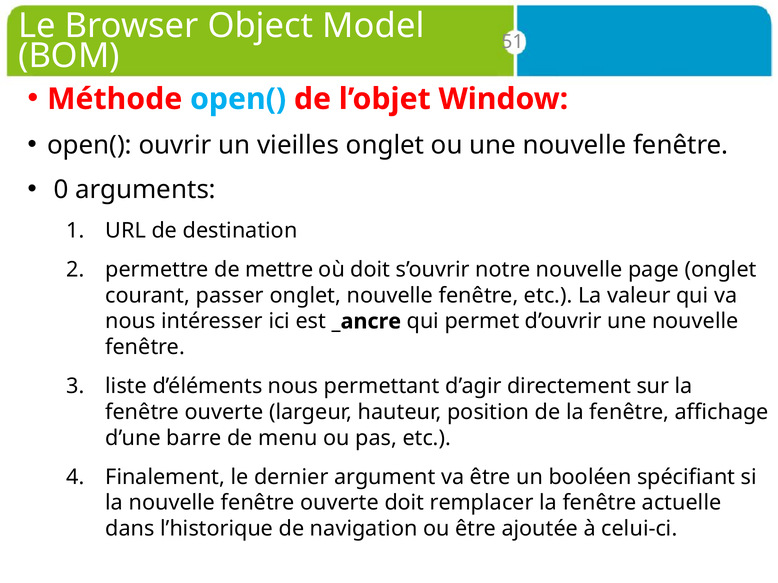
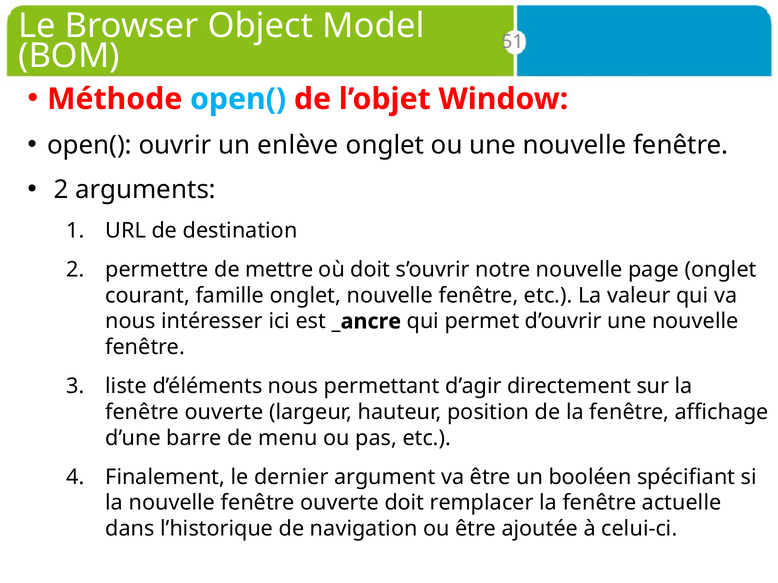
vieilles: vieilles -> enlève
0 at (61, 190): 0 -> 2
passer: passer -> famille
